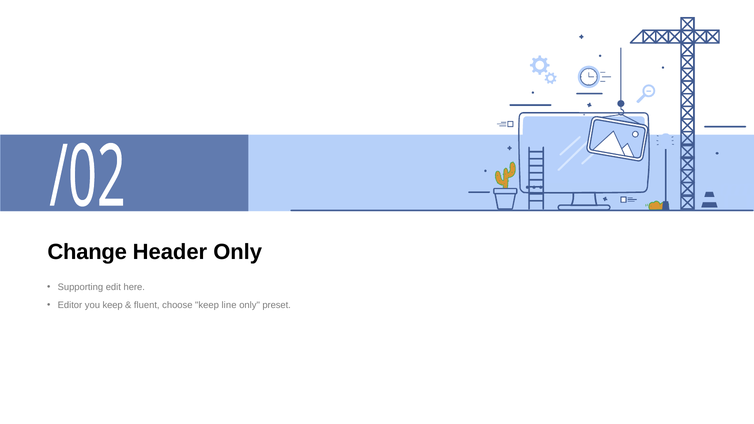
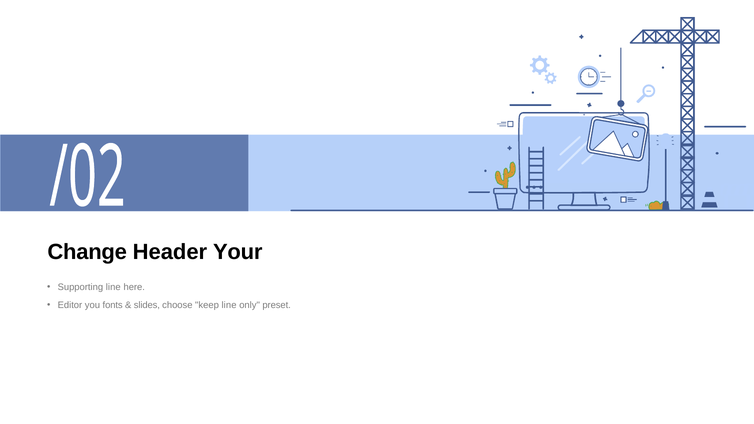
Header Only: Only -> Your
Supporting edit: edit -> line
you keep: keep -> fonts
fluent: fluent -> slides
